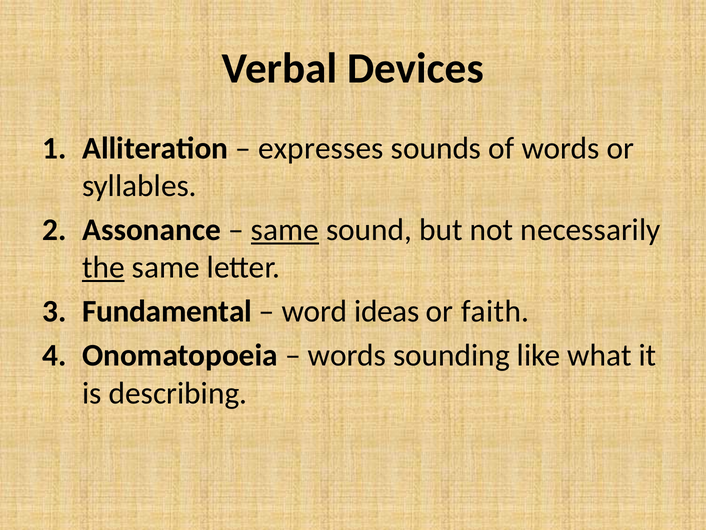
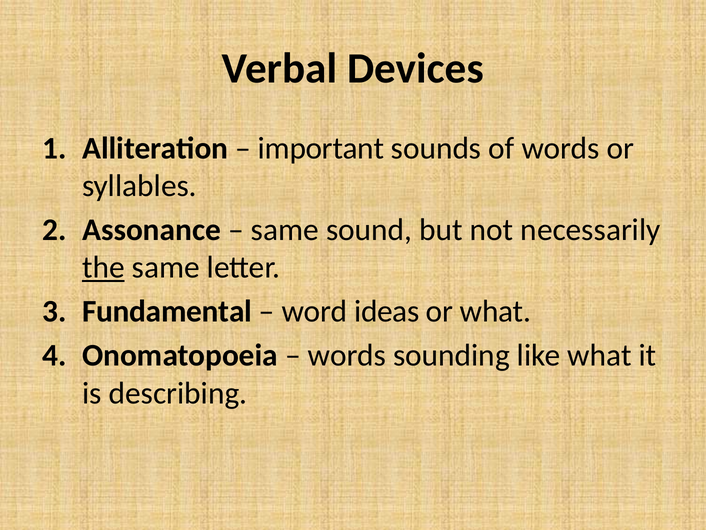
expresses: expresses -> important
same at (285, 230) underline: present -> none
or faith: faith -> what
